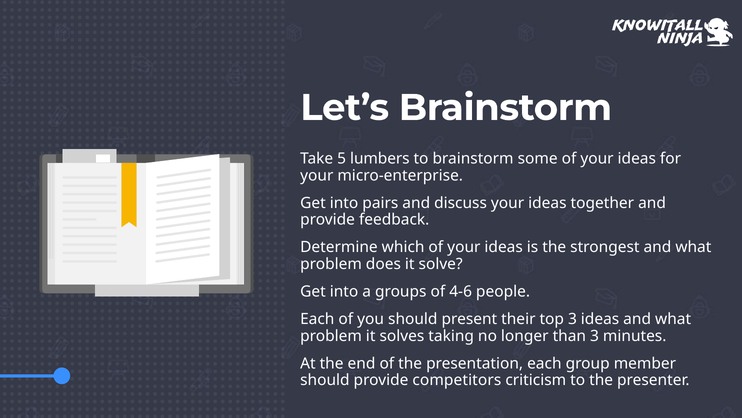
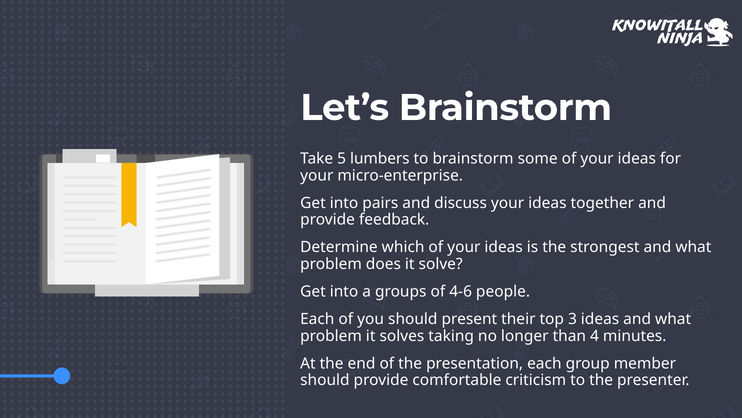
than 3: 3 -> 4
competitors: competitors -> comfortable
